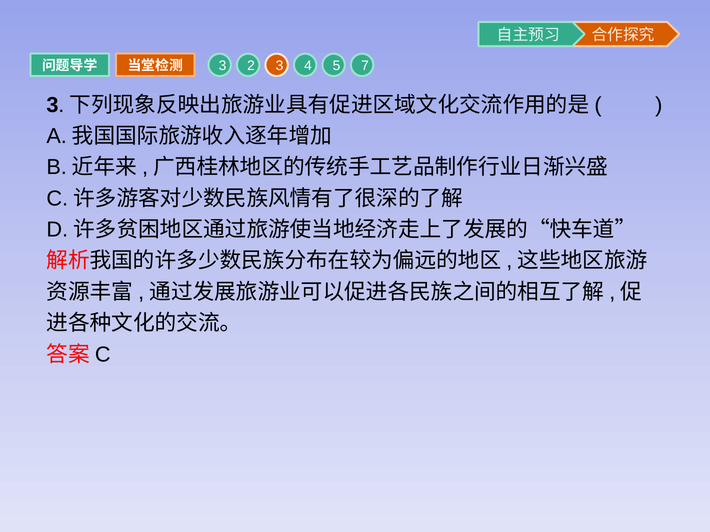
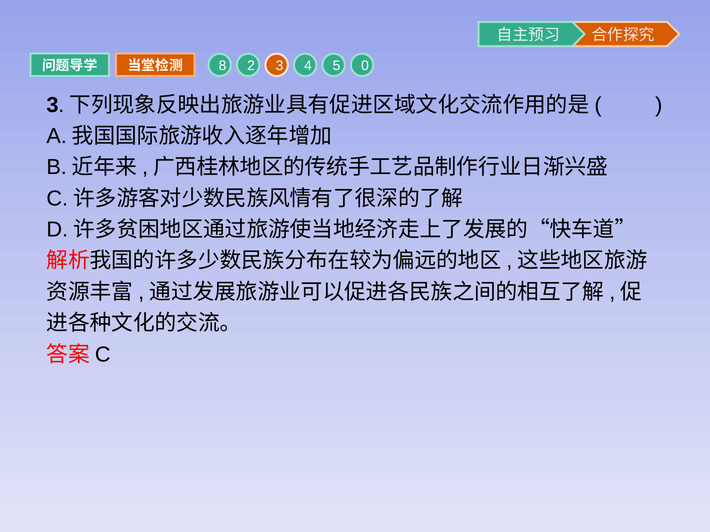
3 at (223, 66): 3 -> 8
7: 7 -> 0
